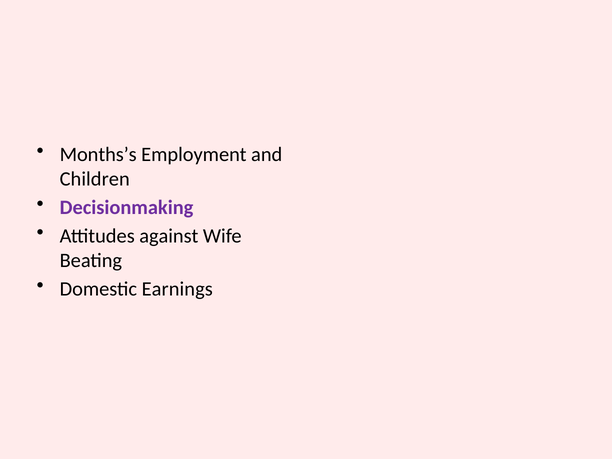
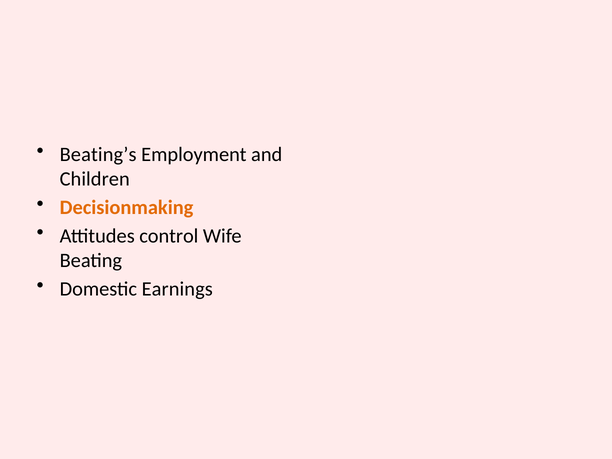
Months’s: Months’s -> Beating’s
Decisionmaking colour: purple -> orange
against: against -> control
